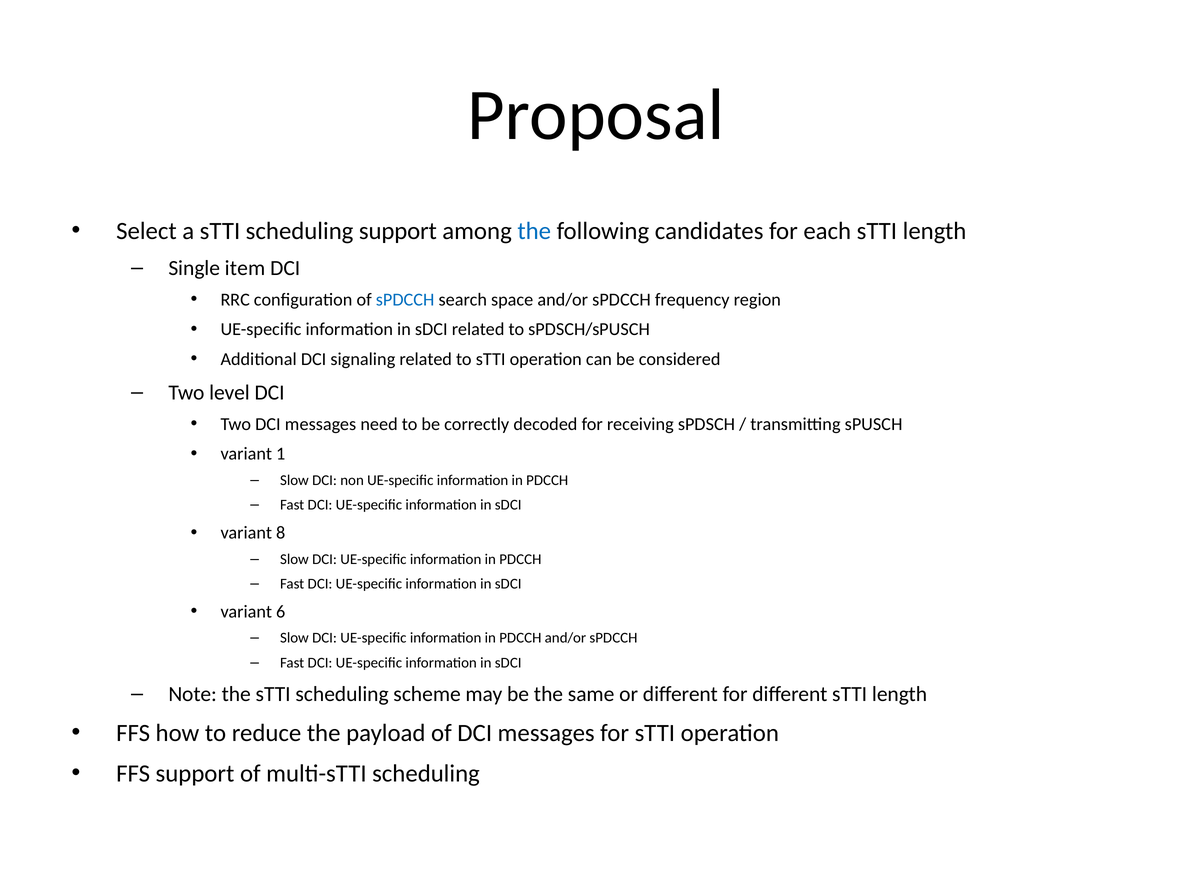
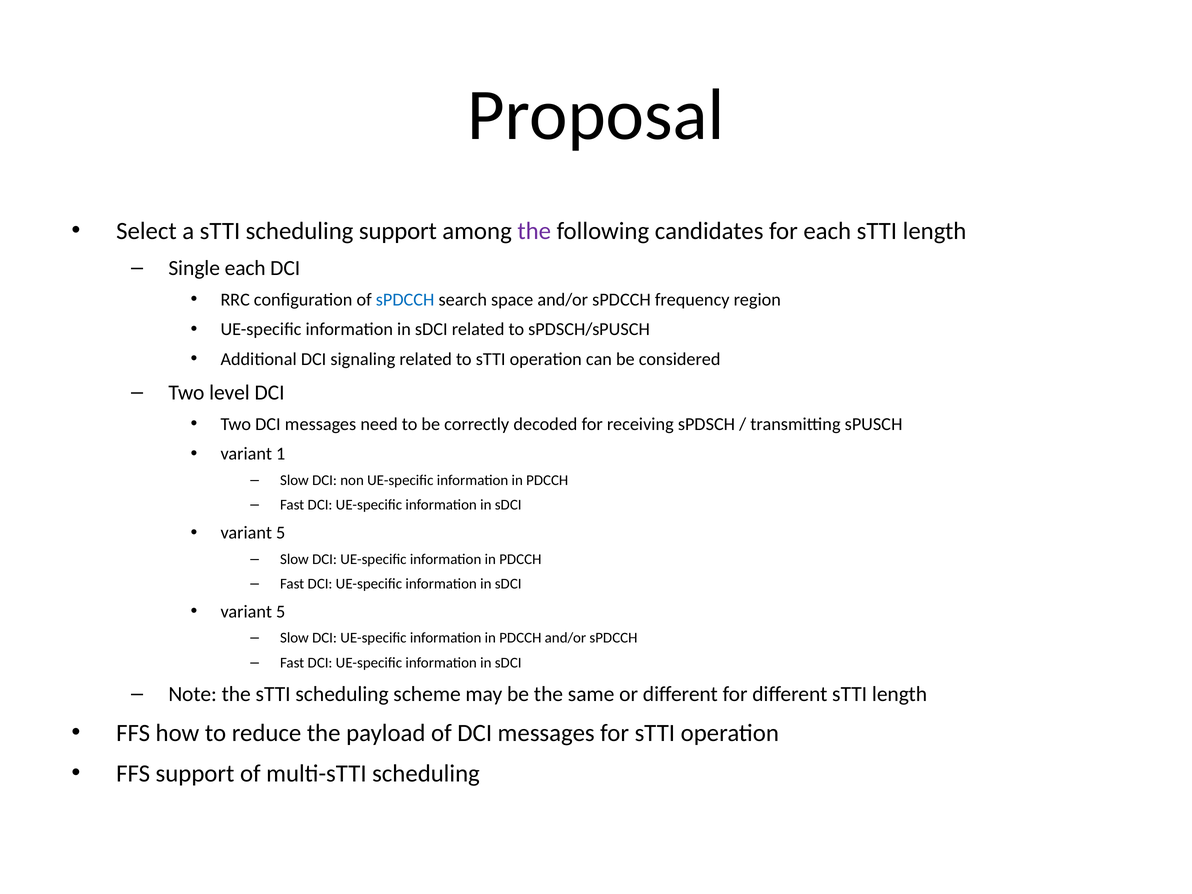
the at (534, 231) colour: blue -> purple
Single item: item -> each
8 at (281, 533): 8 -> 5
6 at (281, 612): 6 -> 5
